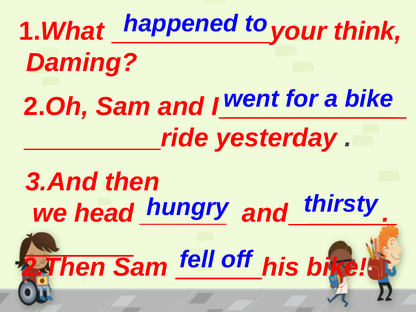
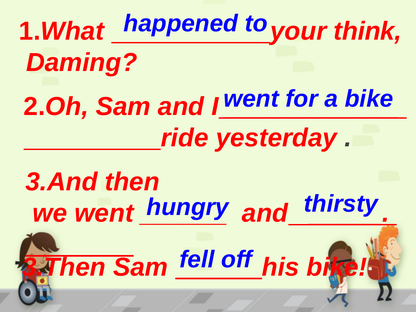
we head: head -> went
2.Then: 2.Then -> 3.Then
